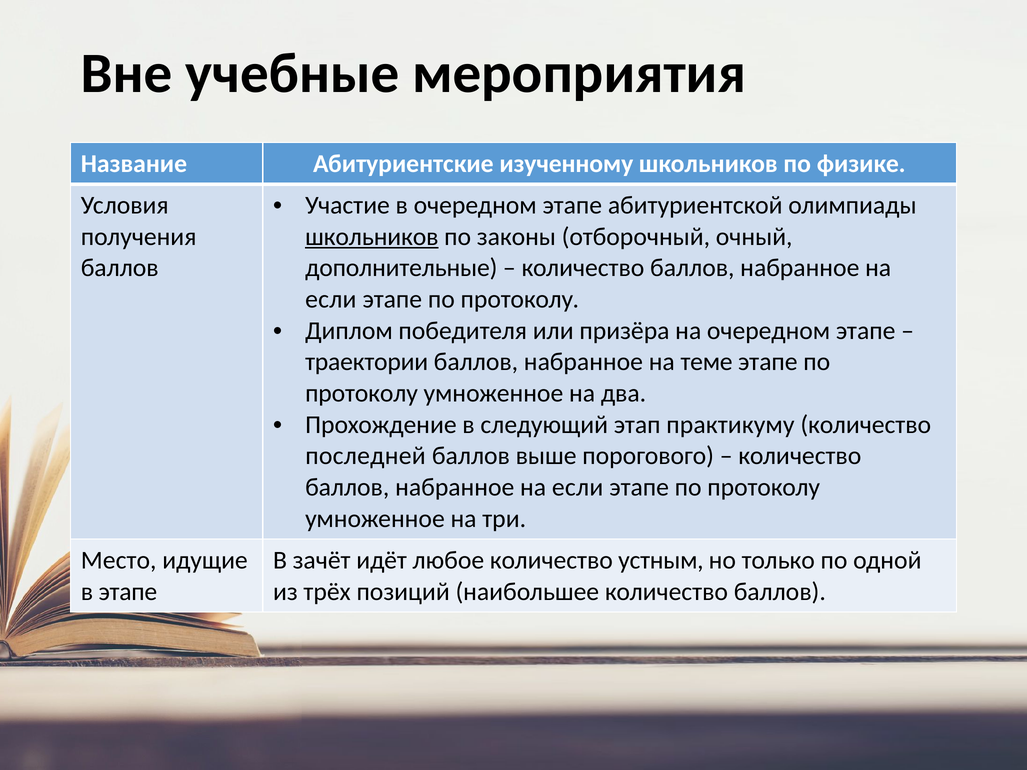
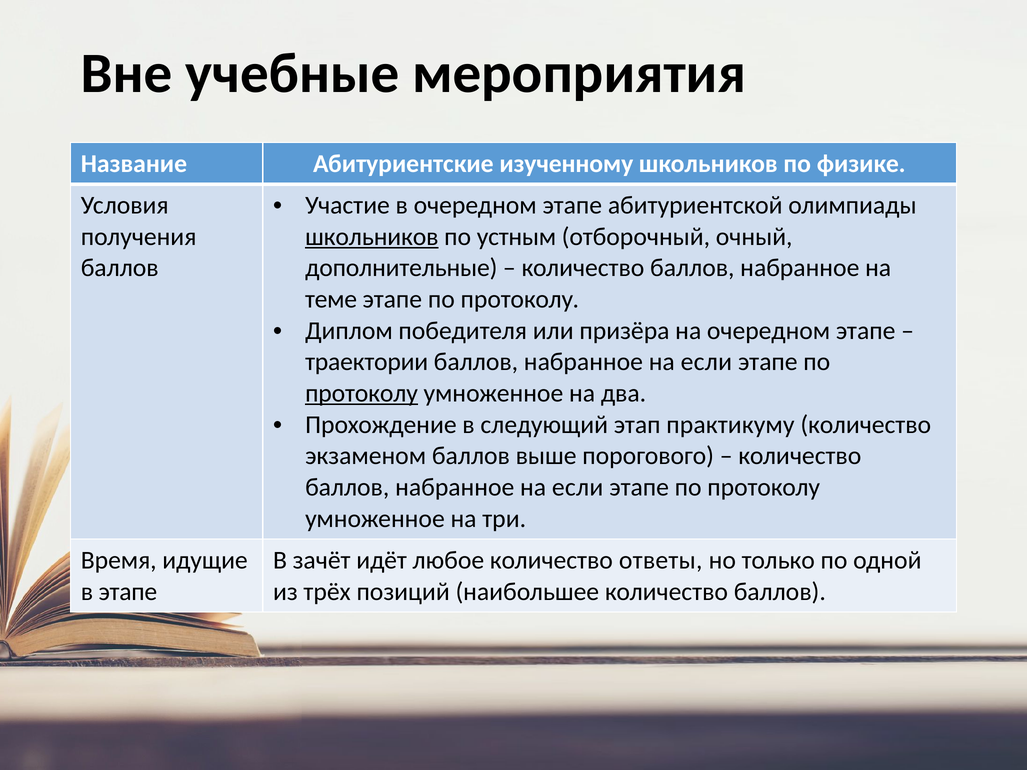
законы: законы -> устным
если at (331, 299): если -> теме
теме at (707, 362): теме -> если
протоколу at (362, 393) underline: none -> present
последней: последней -> экзаменом
Место: Место -> Время
устным: устным -> ответы
